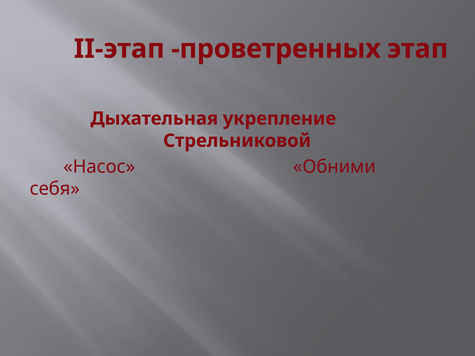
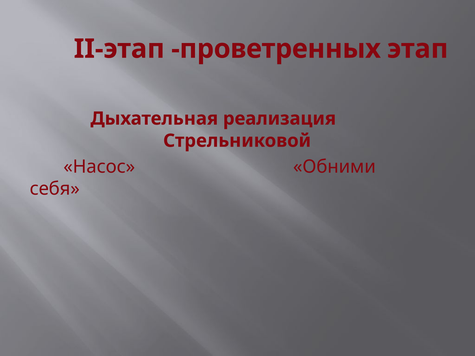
укрепление: укрепление -> реализация
